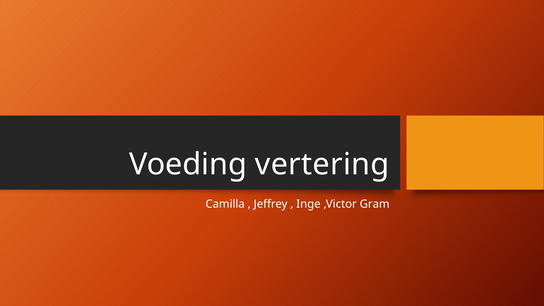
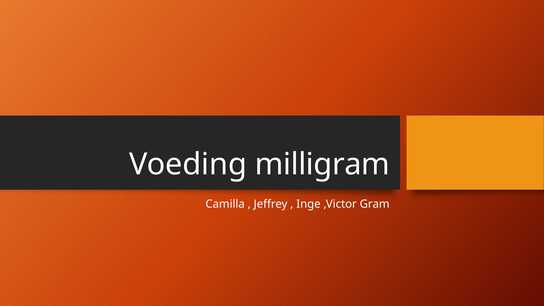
vertering: vertering -> milligram
